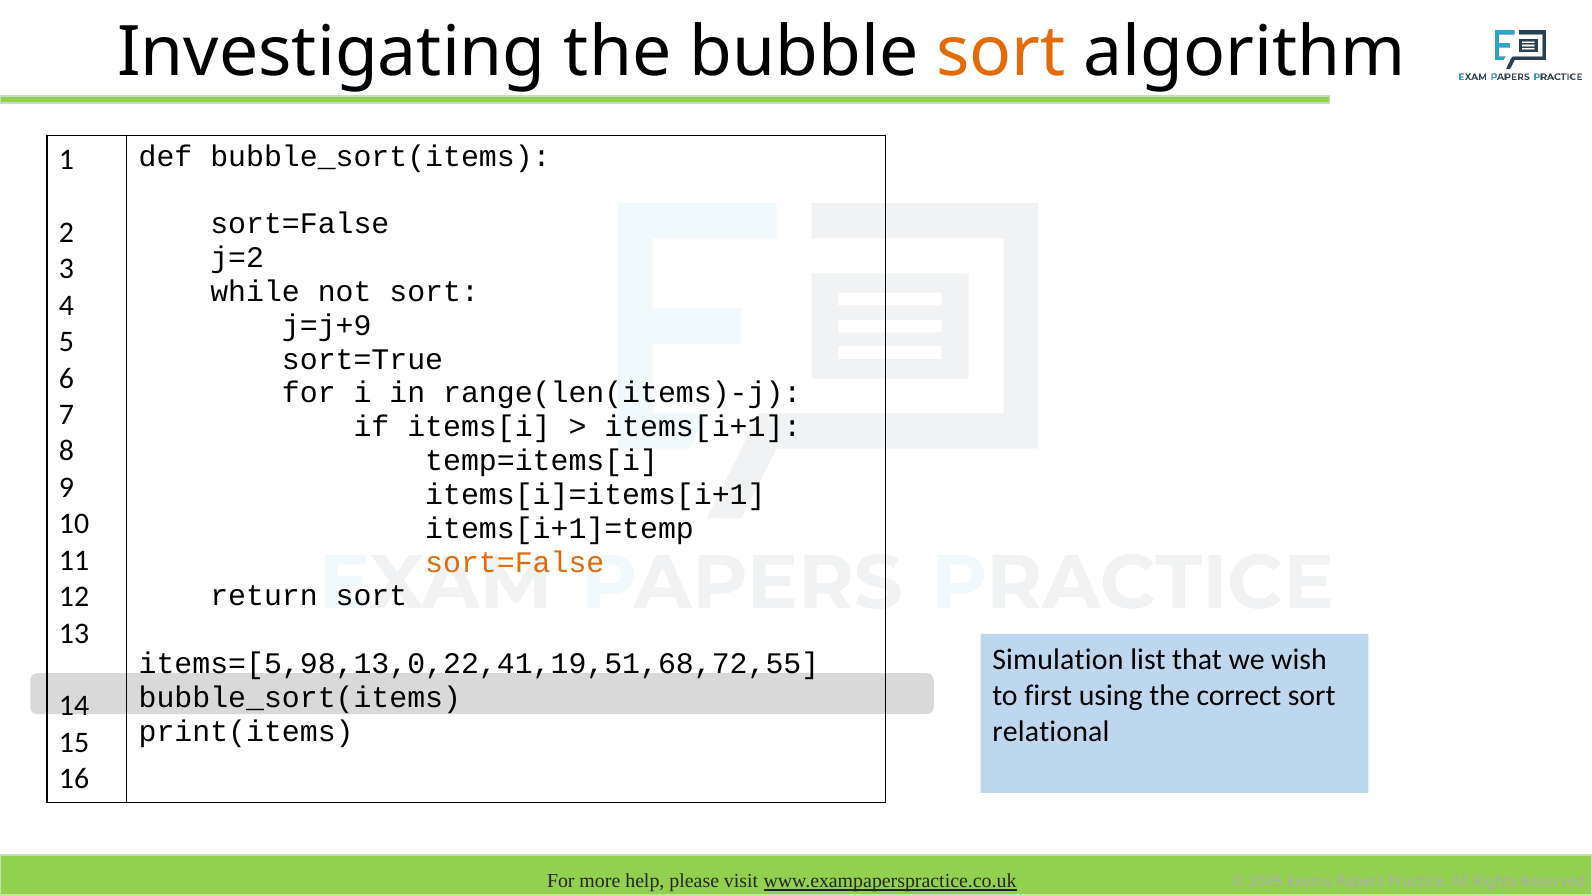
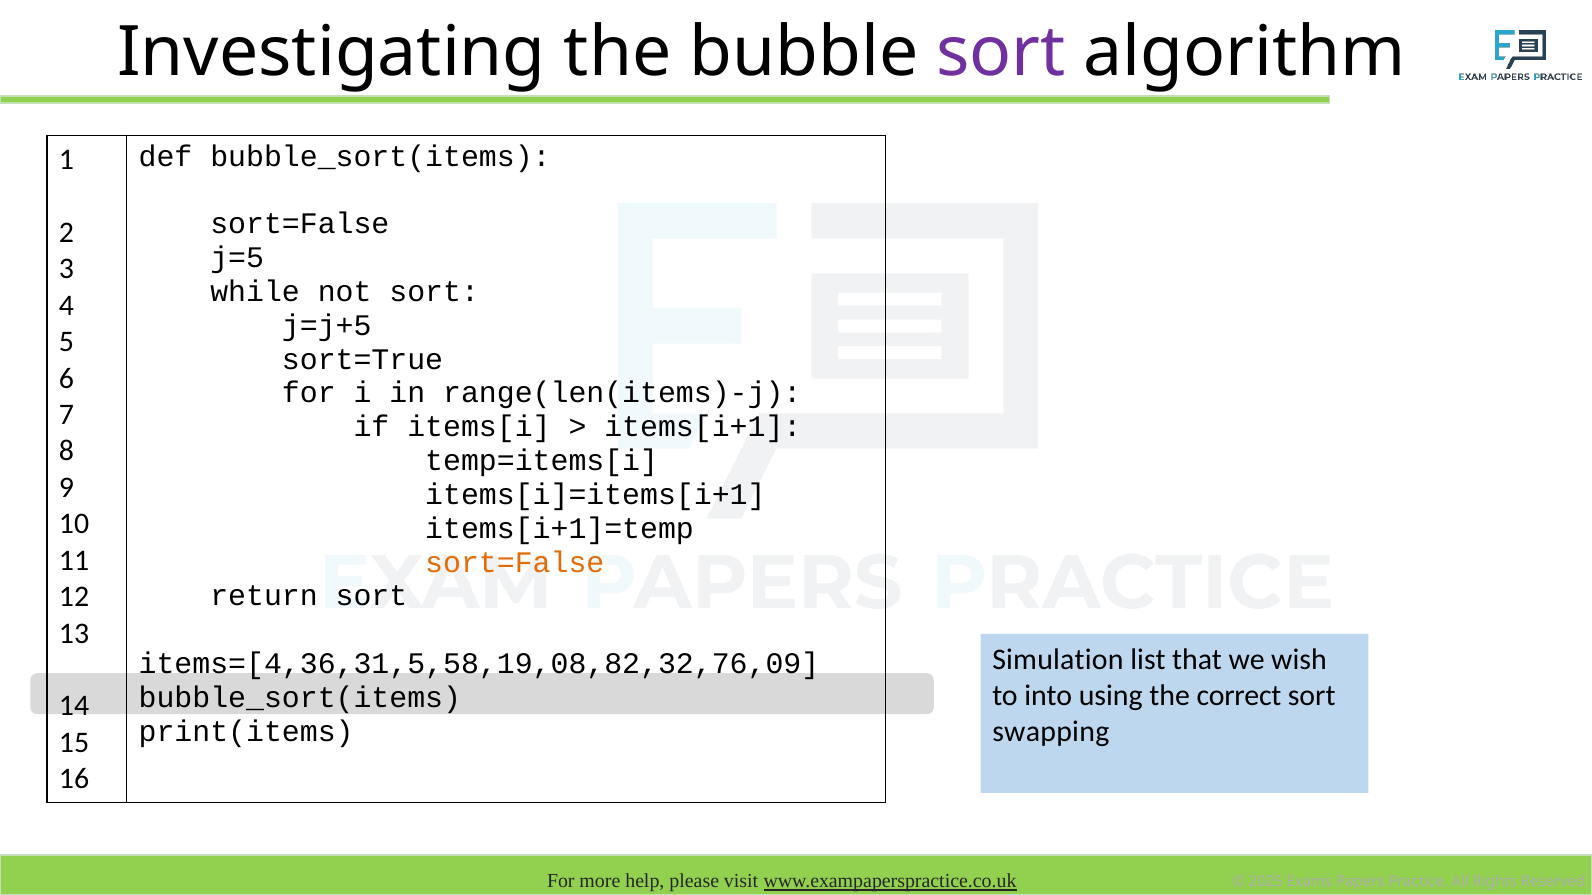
sort at (1001, 52) colour: orange -> purple
j=2: j=2 -> j=5
j=j+9: j=j+9 -> j=j+5
items=[5,98,13,0,22,41,19,51,68,72,55: items=[5,98,13,0,22,41,19,51,68,72,55 -> items=[4,36,31,5,58,19,08,82,32,76,09
first: first -> into
relational: relational -> swapping
